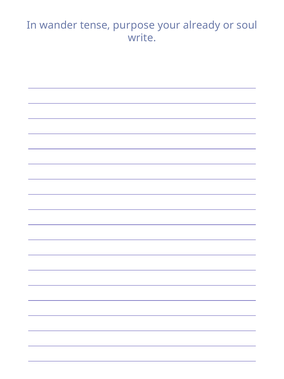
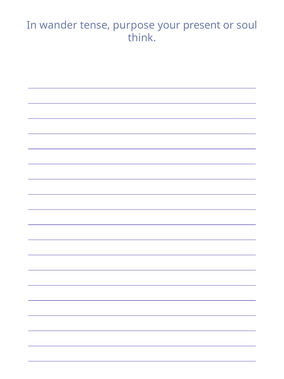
already: already -> present
write: write -> think
